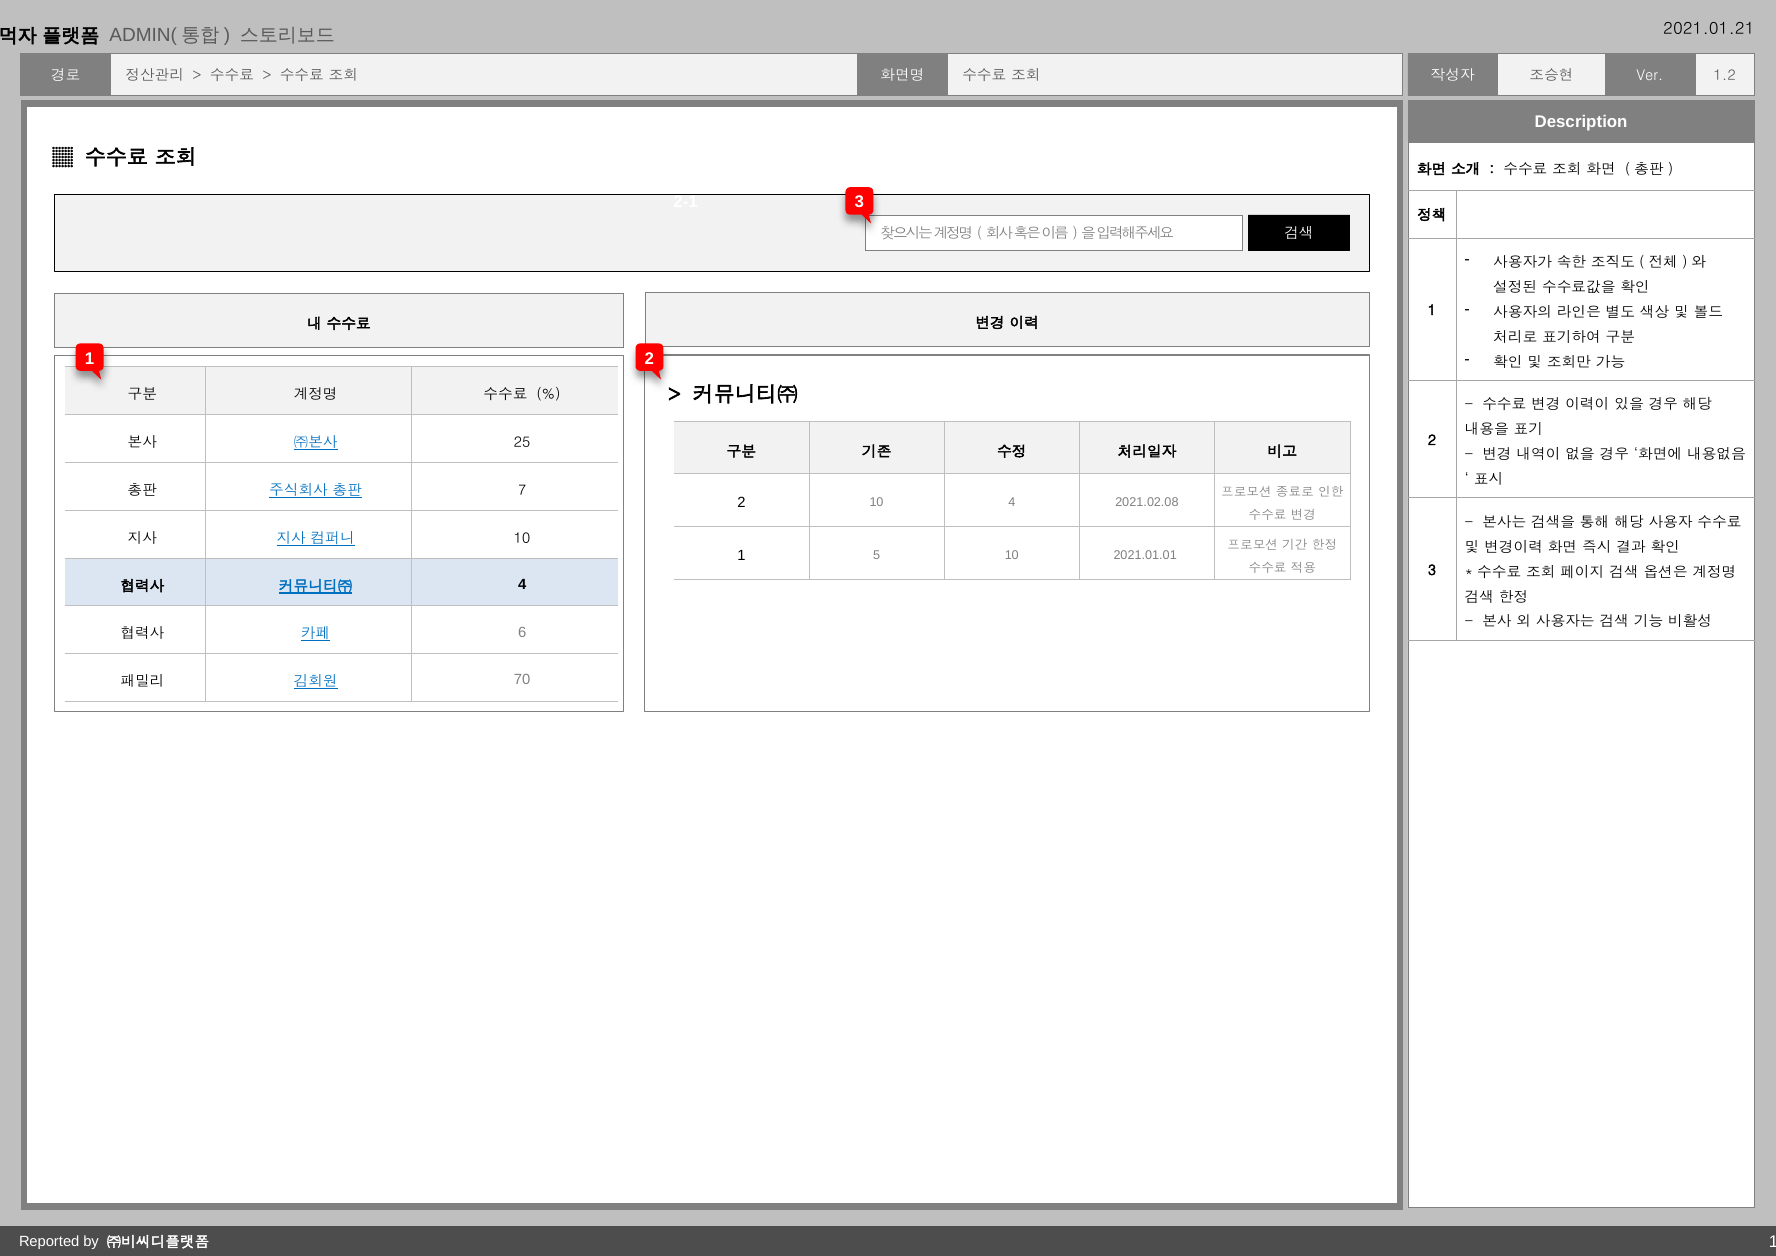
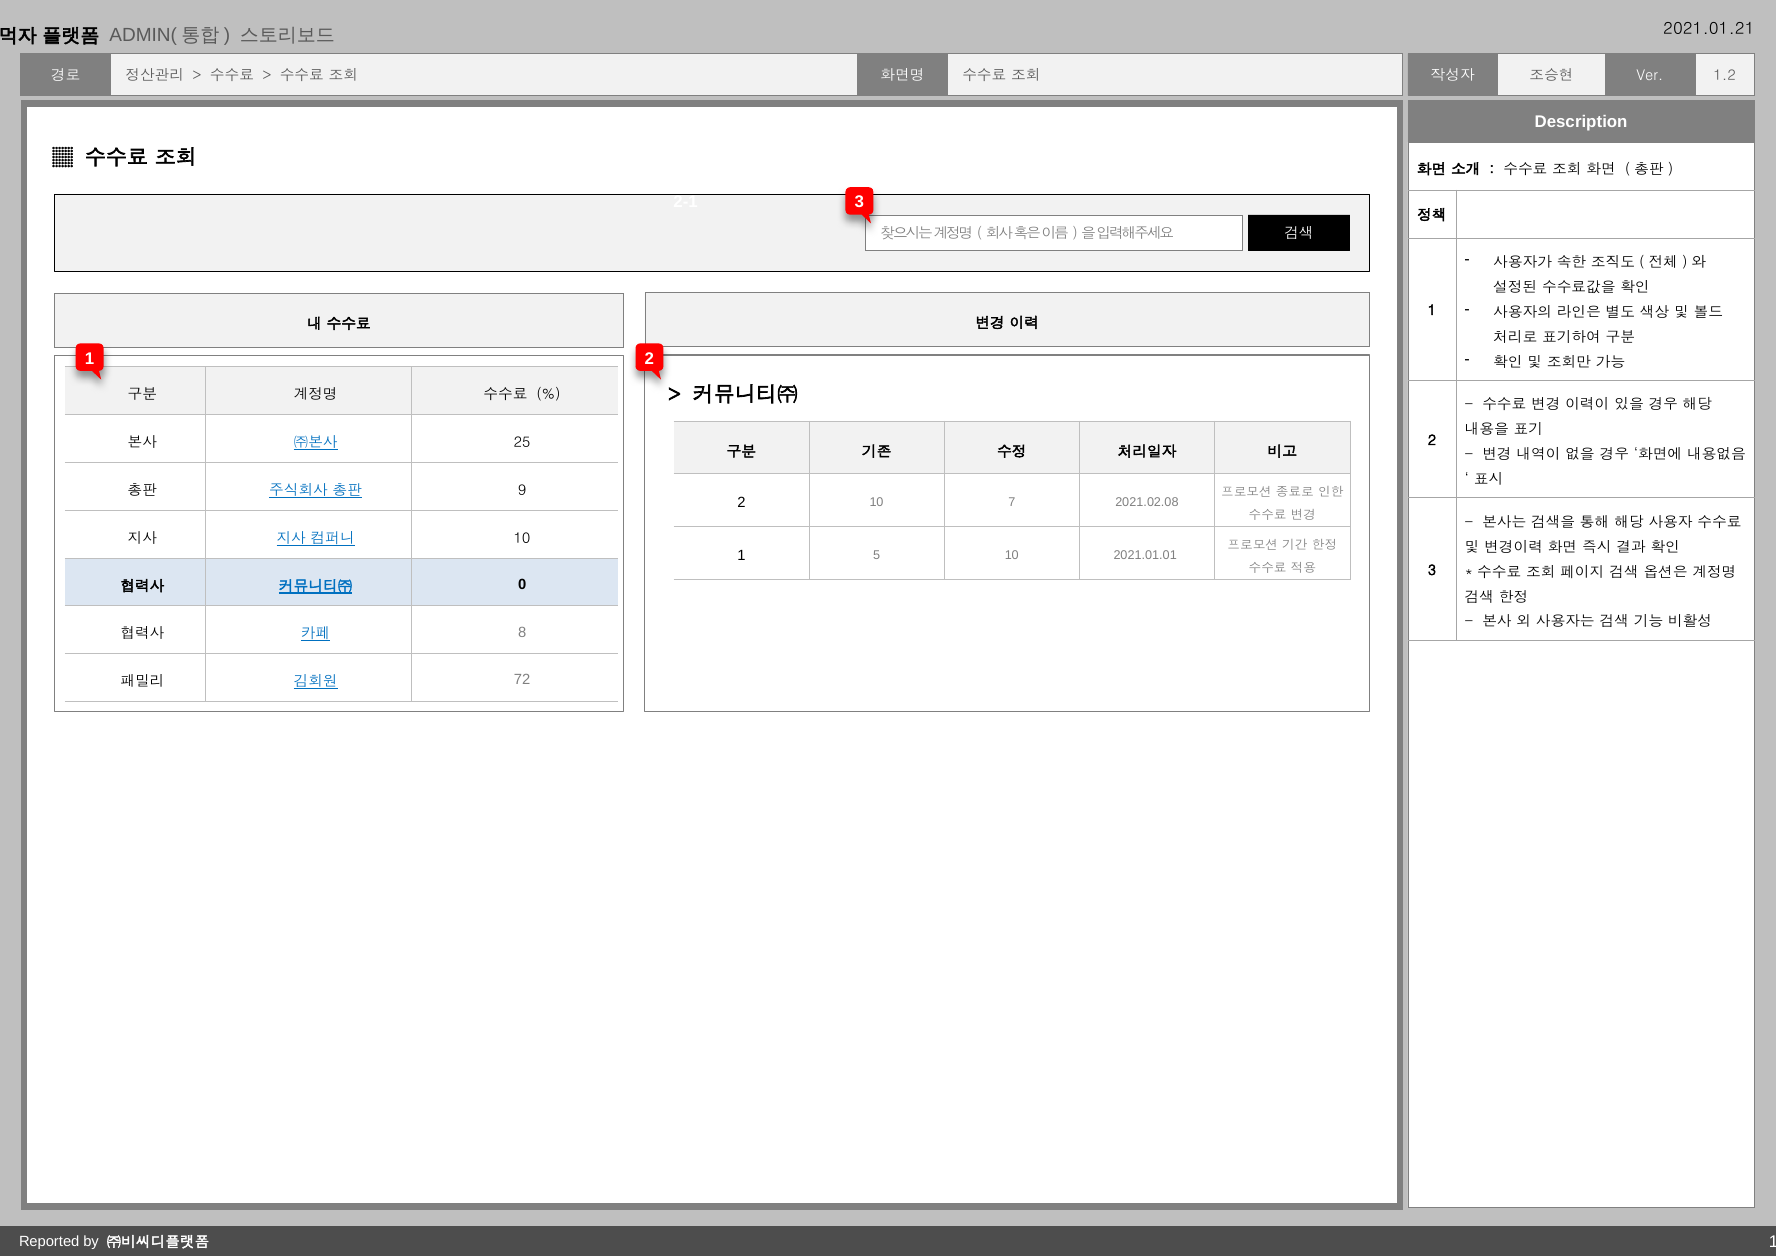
7: 7 -> 9
10 4: 4 -> 7
4 at (522, 584): 4 -> 0
6: 6 -> 8
70: 70 -> 72
